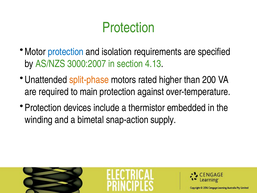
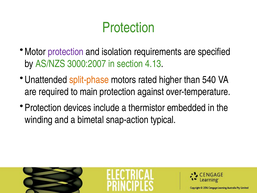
protection at (66, 52) colour: blue -> purple
200: 200 -> 540
supply: supply -> typical
